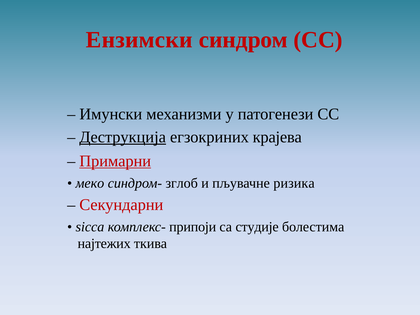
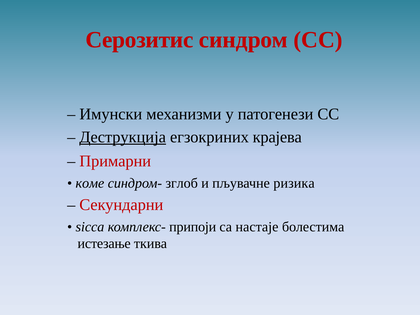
Ензимски: Ензимски -> Серозитис
Примарни underline: present -> none
меко: меко -> коме
студије: студије -> настаје
најтежих: најтежих -> истезање
